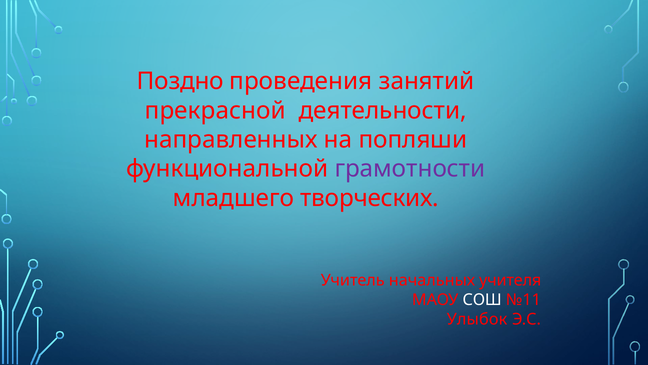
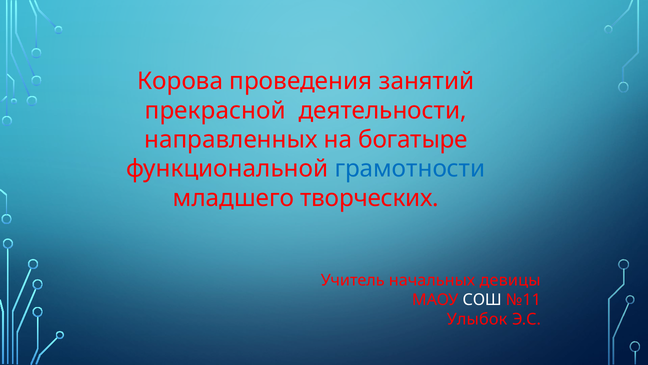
Поздно: Поздно -> Корова
попляши: попляши -> богатыре
грамотности colour: purple -> blue
учителя: учителя -> девицы
